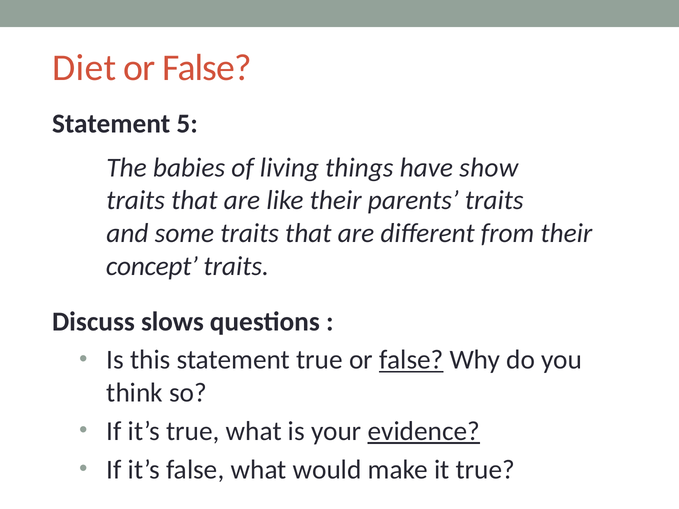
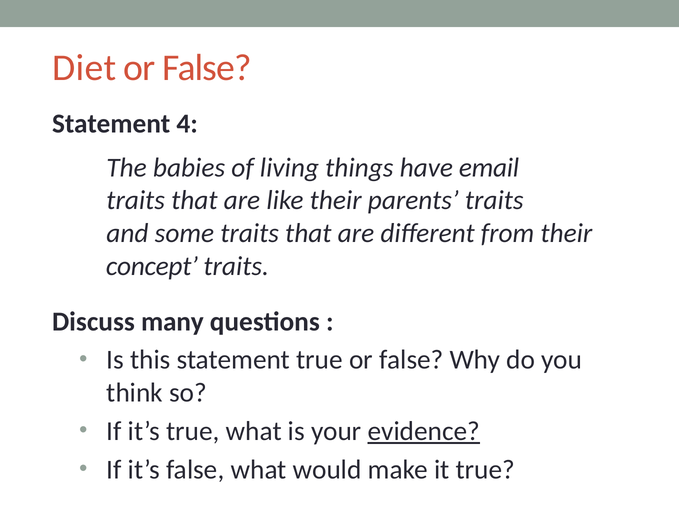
5: 5 -> 4
show: show -> email
slows: slows -> many
false at (411, 360) underline: present -> none
